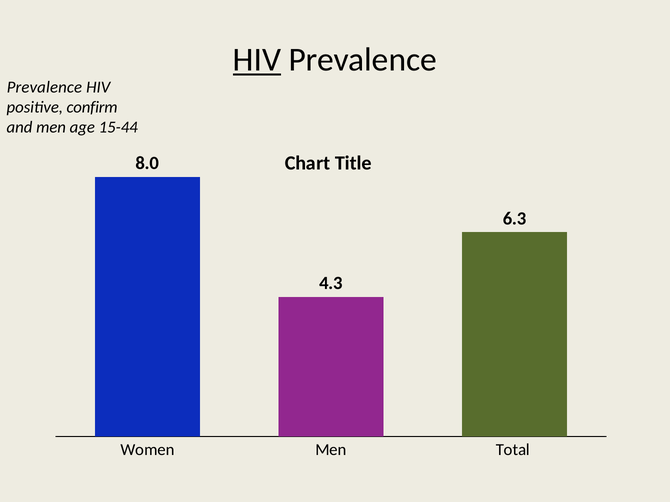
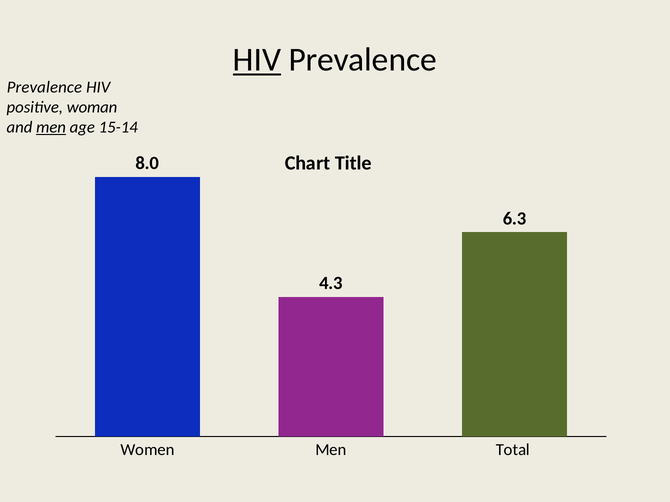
confirm: confirm -> woman
men at (51, 127) underline: none -> present
15-44: 15-44 -> 15-14
